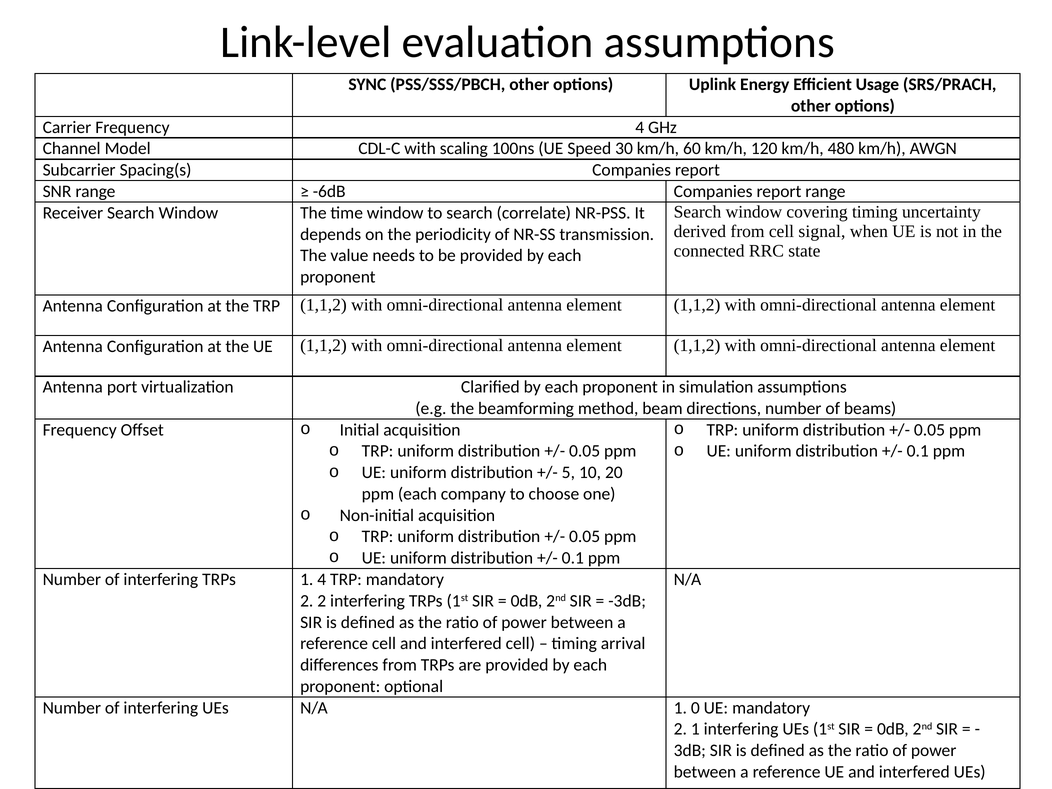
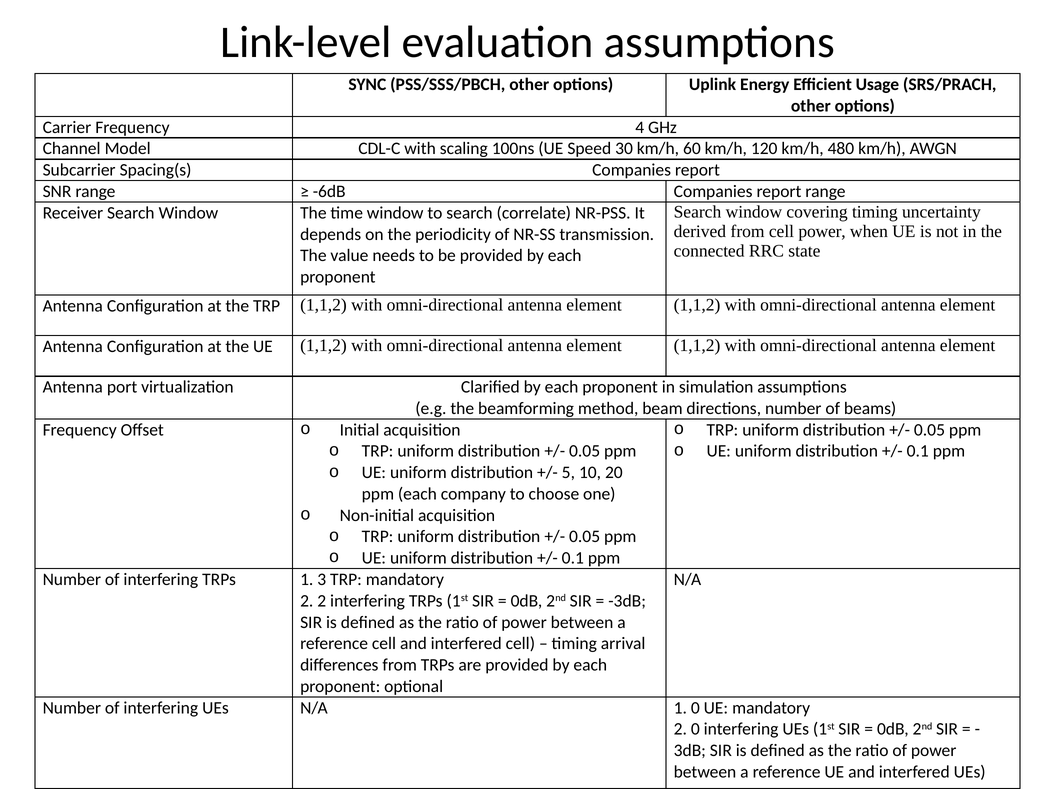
cell signal: signal -> power
1 4: 4 -> 3
2 1: 1 -> 0
